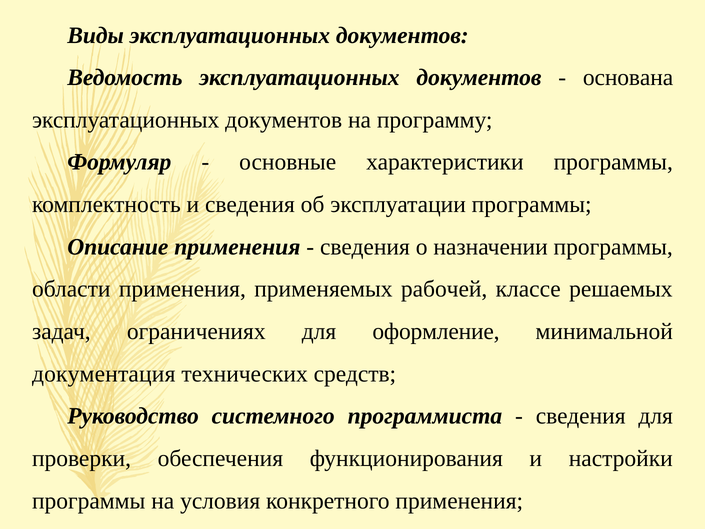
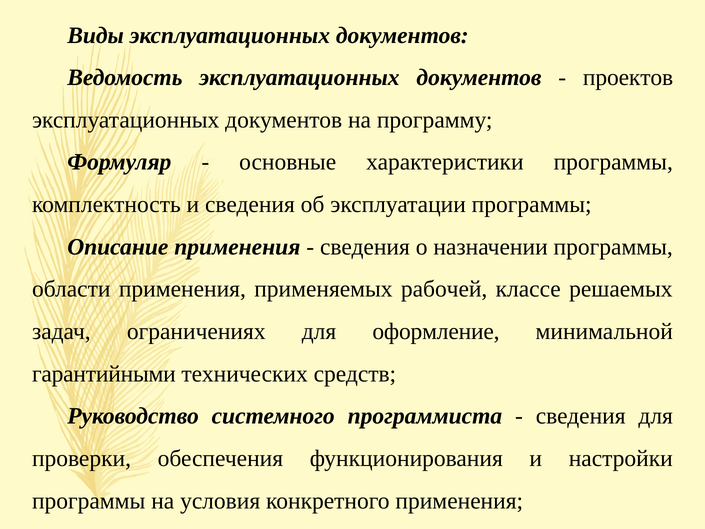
основана: основана -> проектов
документация: документация -> гарантийными
